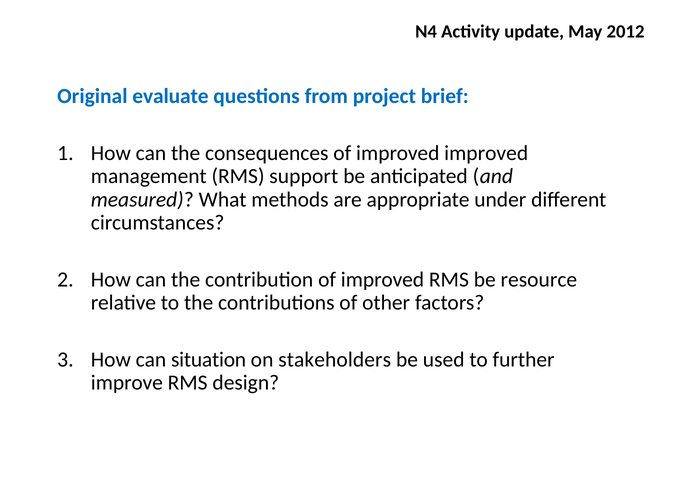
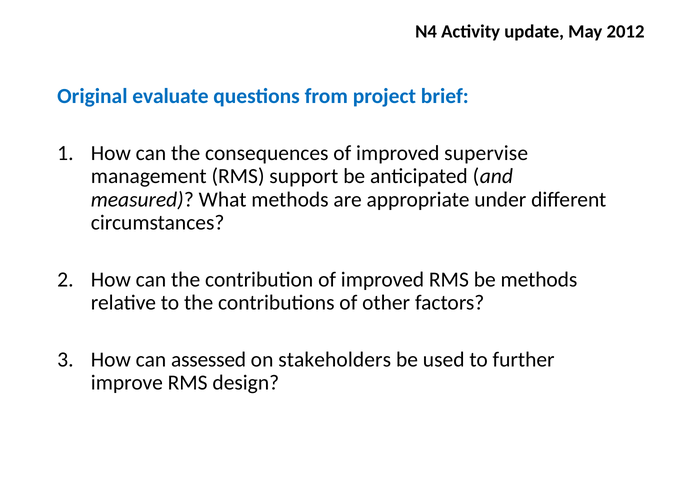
improved improved: improved -> supervise
be resource: resource -> methods
situation: situation -> assessed
